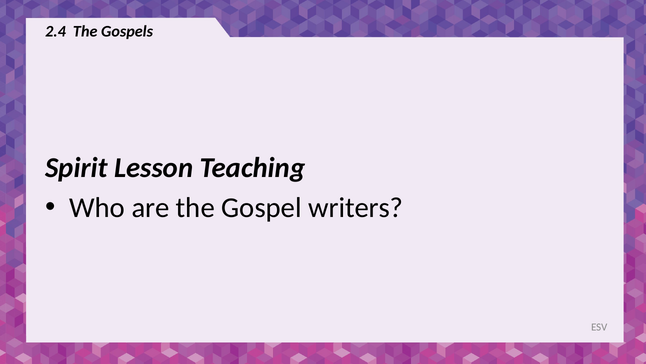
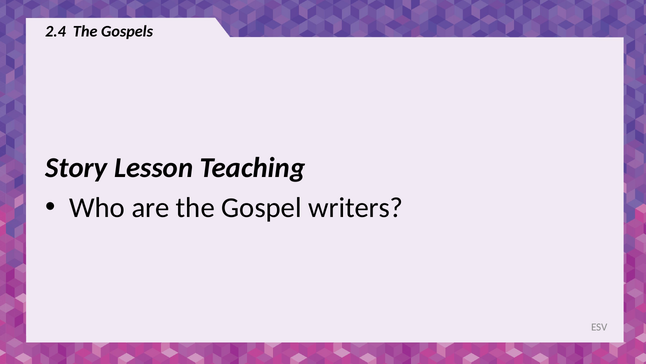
Spirit: Spirit -> Story
